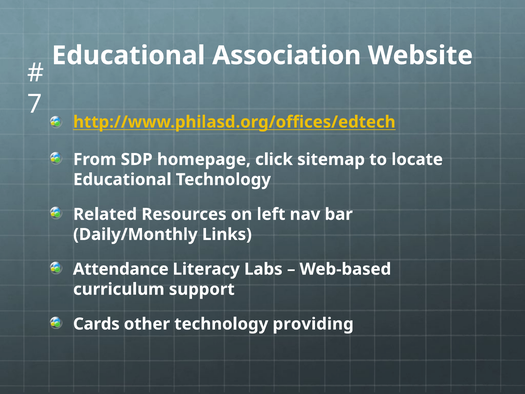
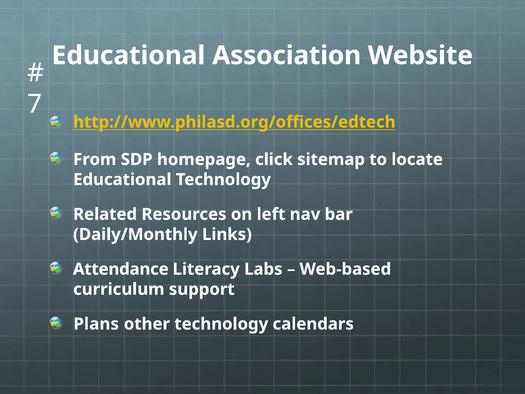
Cards: Cards -> Plans
providing: providing -> calendars
